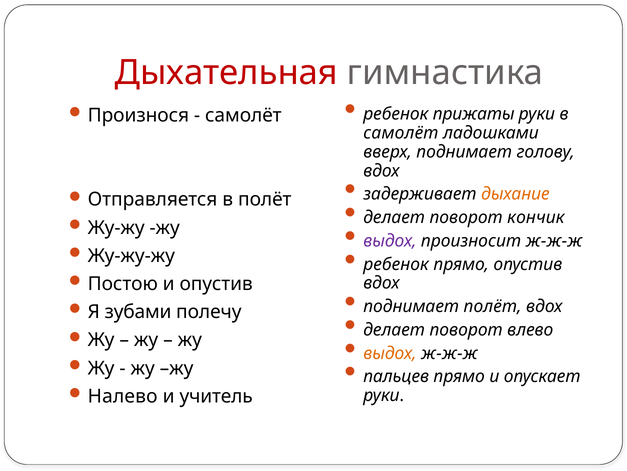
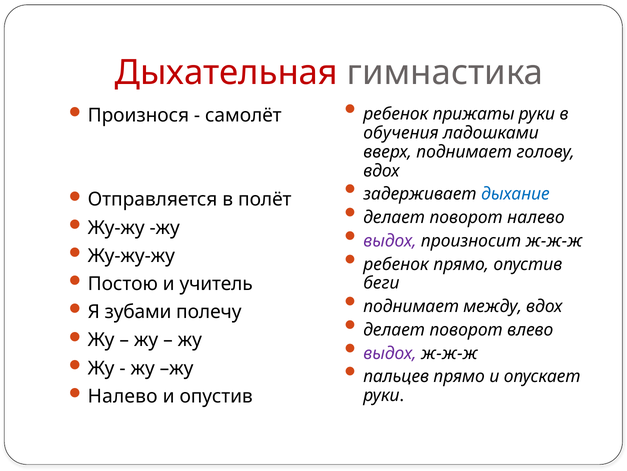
самолёт at (401, 133): самолёт -> обучения
дыхание colour: orange -> blue
поворот кончик: кончик -> налево
и опустив: опустив -> учитель
вдох at (381, 283): вдох -> беги
поднимает полёт: полёт -> между
выдох at (390, 353) colour: orange -> purple
и учитель: учитель -> опустив
